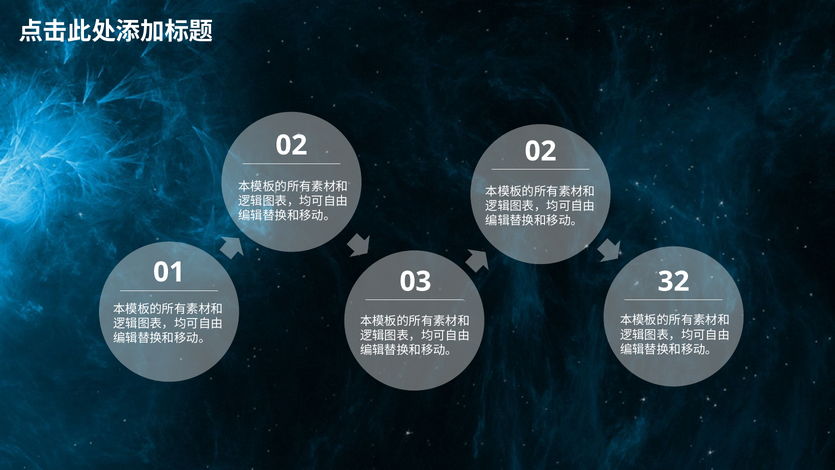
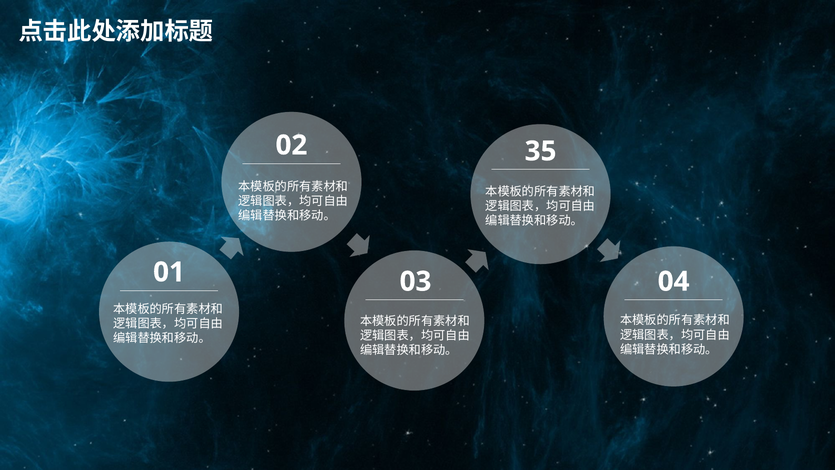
02 02: 02 -> 35
32: 32 -> 04
